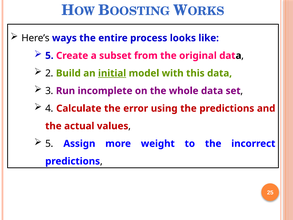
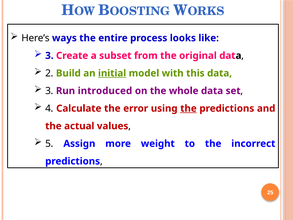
5 at (49, 56): 5 -> 3
incomplete: incomplete -> introduced
the at (188, 108) underline: none -> present
